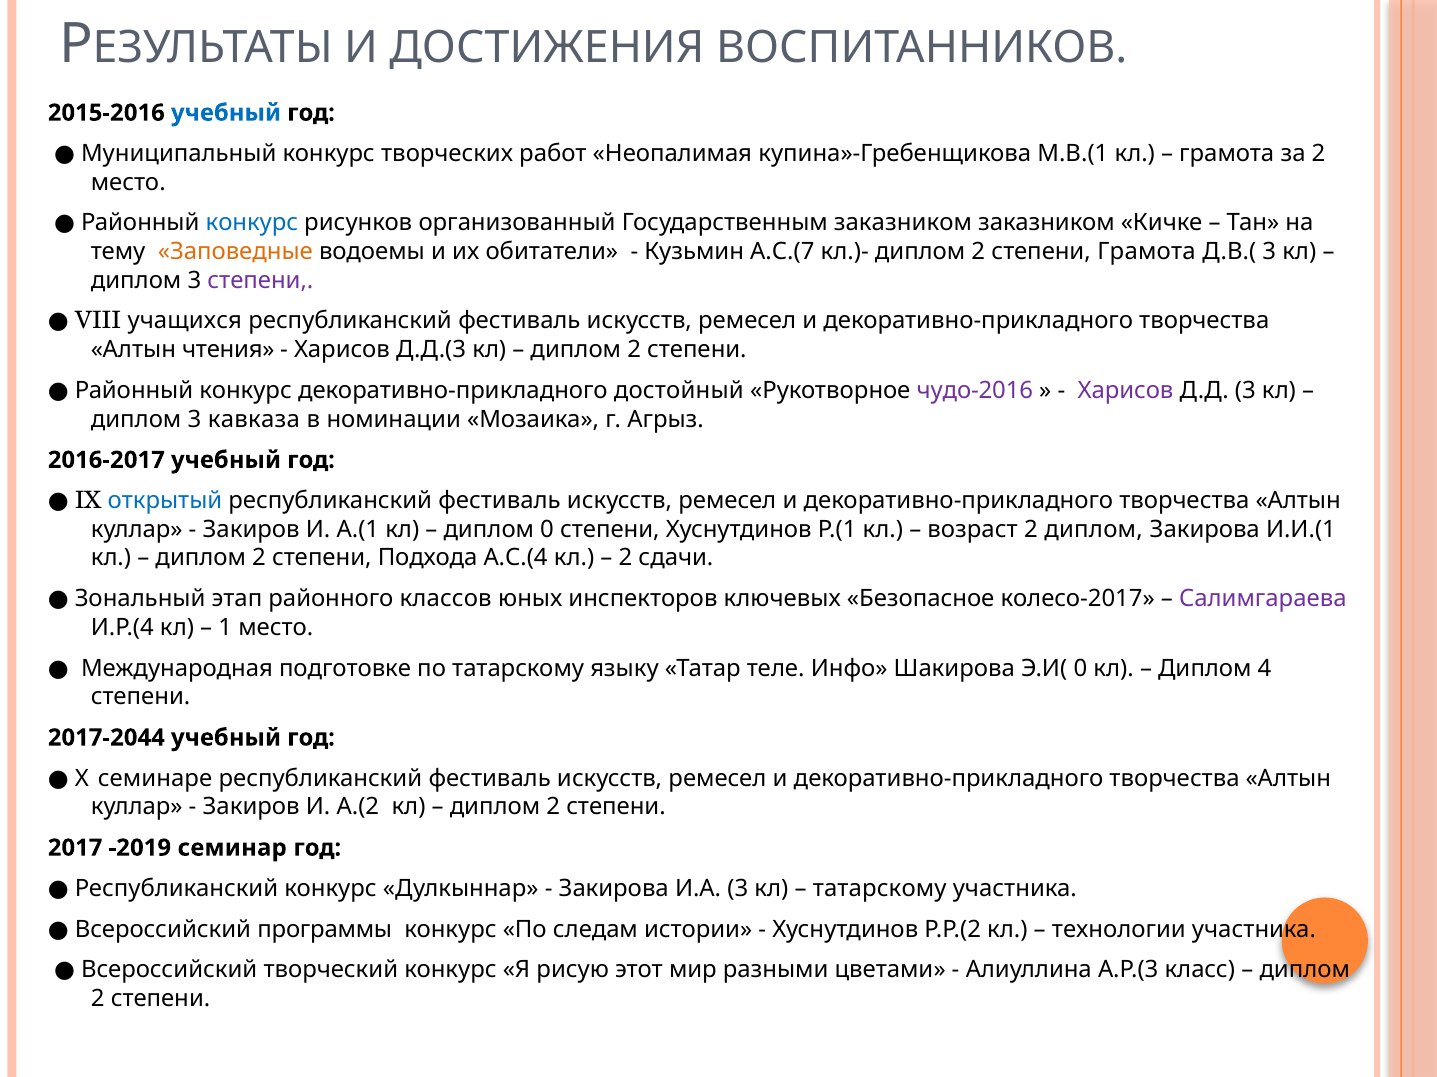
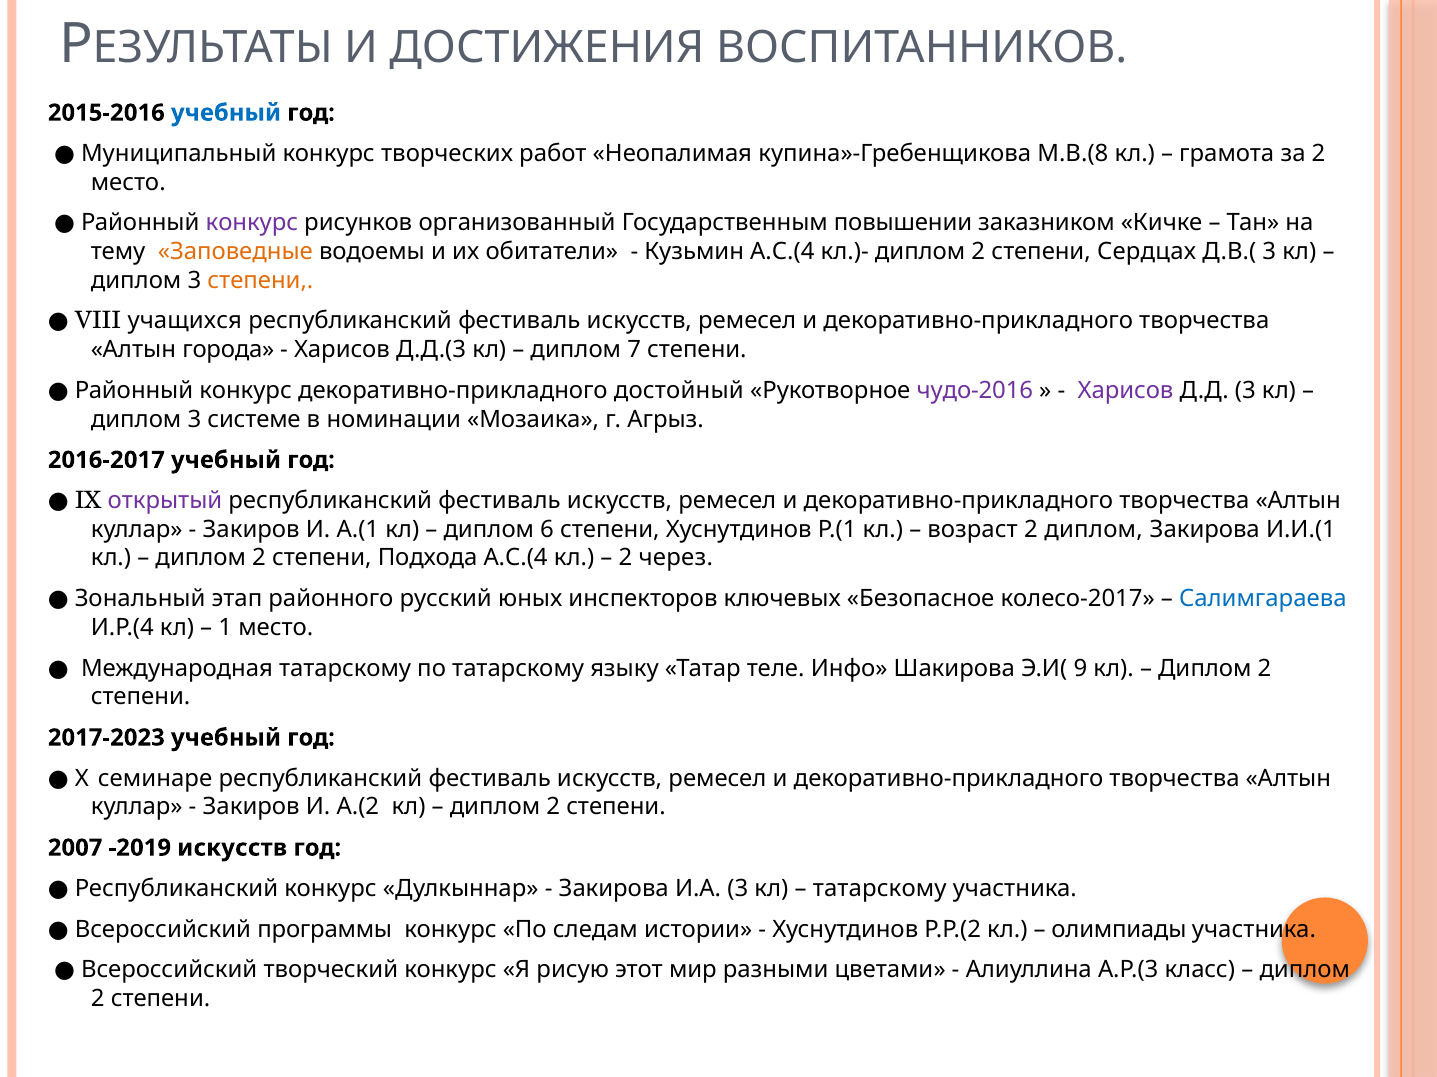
М.В.(1: М.В.(1 -> М.В.(8
конкурс at (252, 223) colour: blue -> purple
Государственным заказником: заказником -> повышении
Кузьмин А.С.(7: А.С.(7 -> А.С.(4
степени Грамота: Грамота -> Сердцах
степени at (260, 281) colour: purple -> orange
чтения: чтения -> города
2 at (634, 350): 2 -> 7
кавказа: кавказа -> системе
открытый colour: blue -> purple
диплом 0: 0 -> 6
сдачи: сдачи -> через
классов: классов -> русский
Салимгараева colour: purple -> blue
Международная подготовке: подготовке -> татарскому
Э.И( 0: 0 -> 9
4 at (1265, 669): 4 -> 2
2017-2044: 2017-2044 -> 2017-2023
2017: 2017 -> 2007
-2019 семинар: семинар -> искусств
технологии: технологии -> олимпиады
